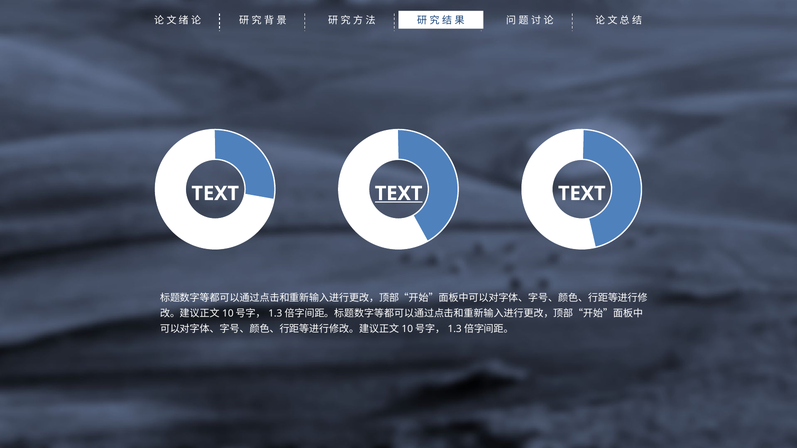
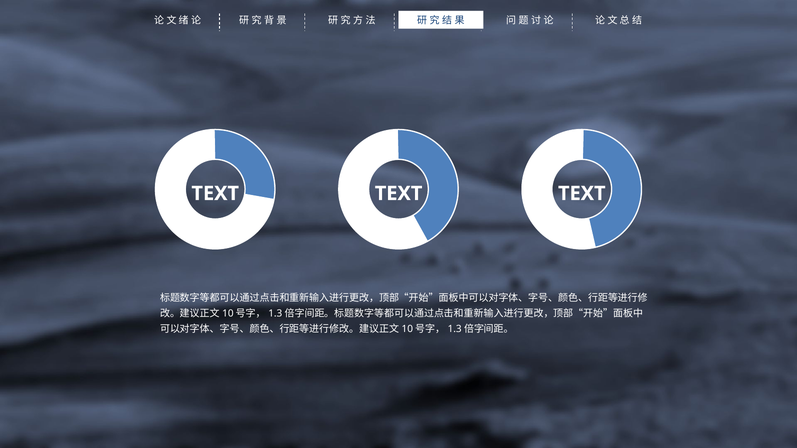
TEXT at (399, 194) underline: present -> none
